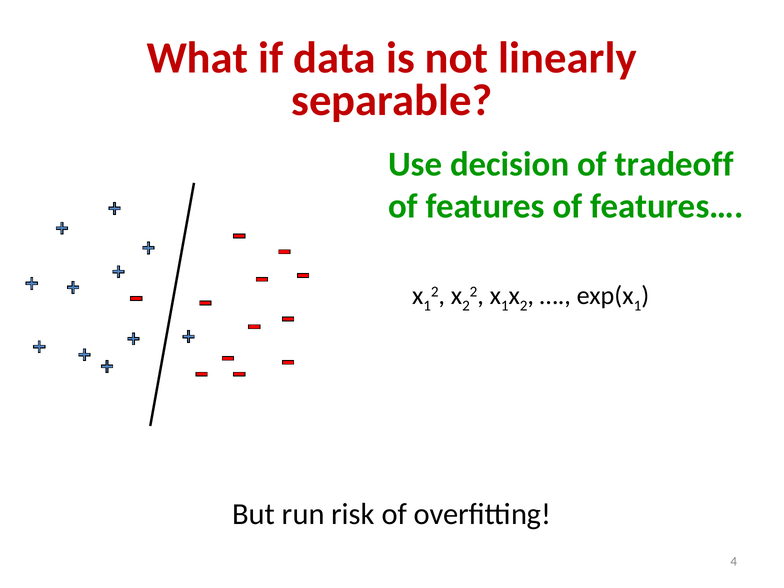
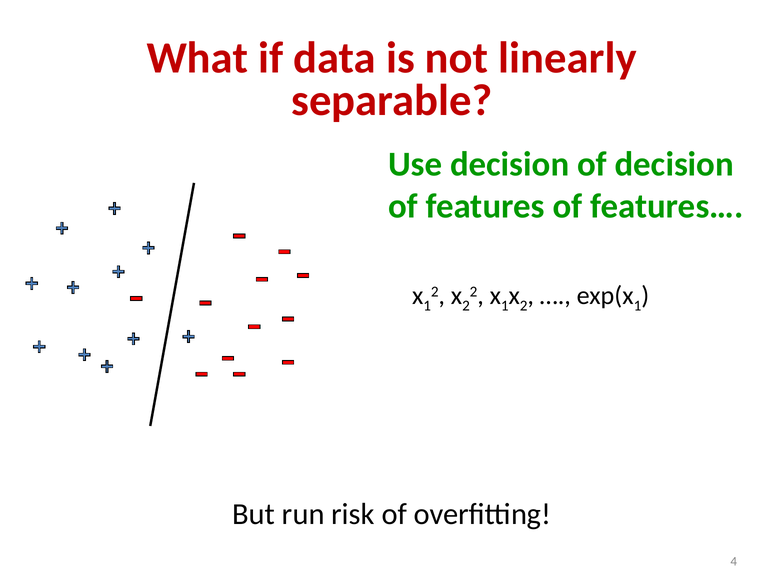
of tradeoff: tradeoff -> decision
